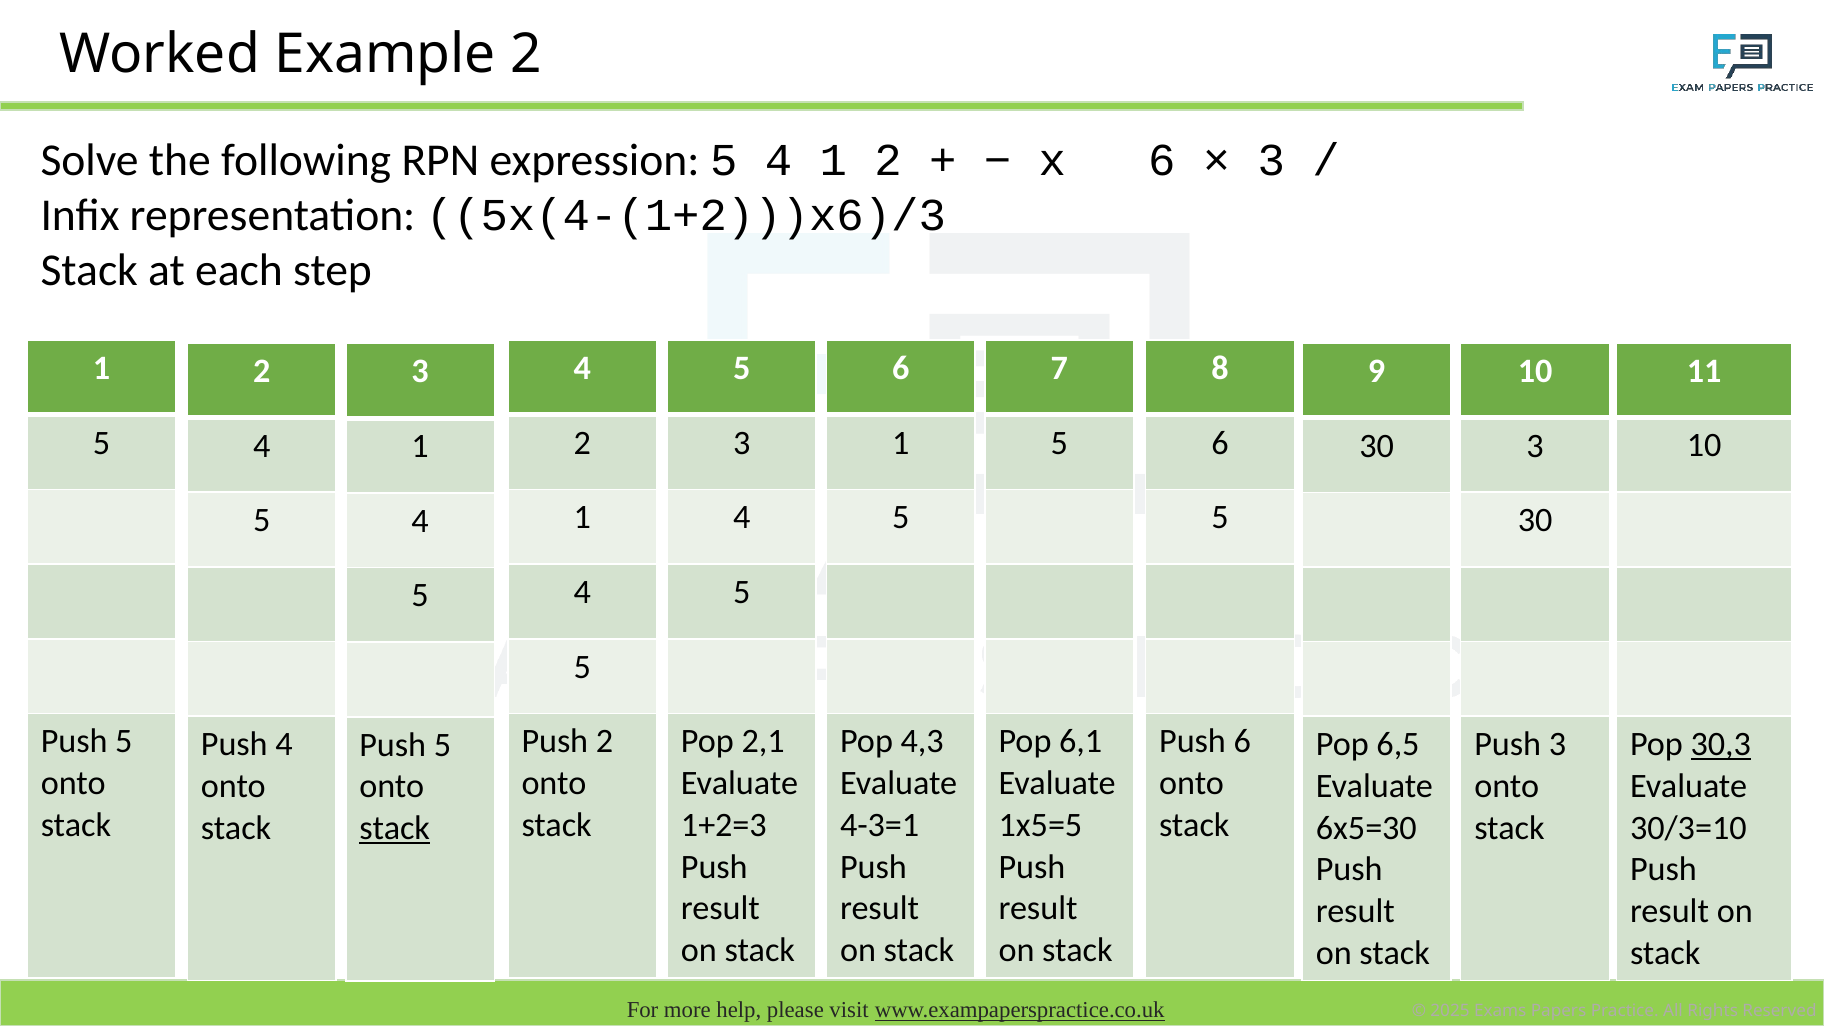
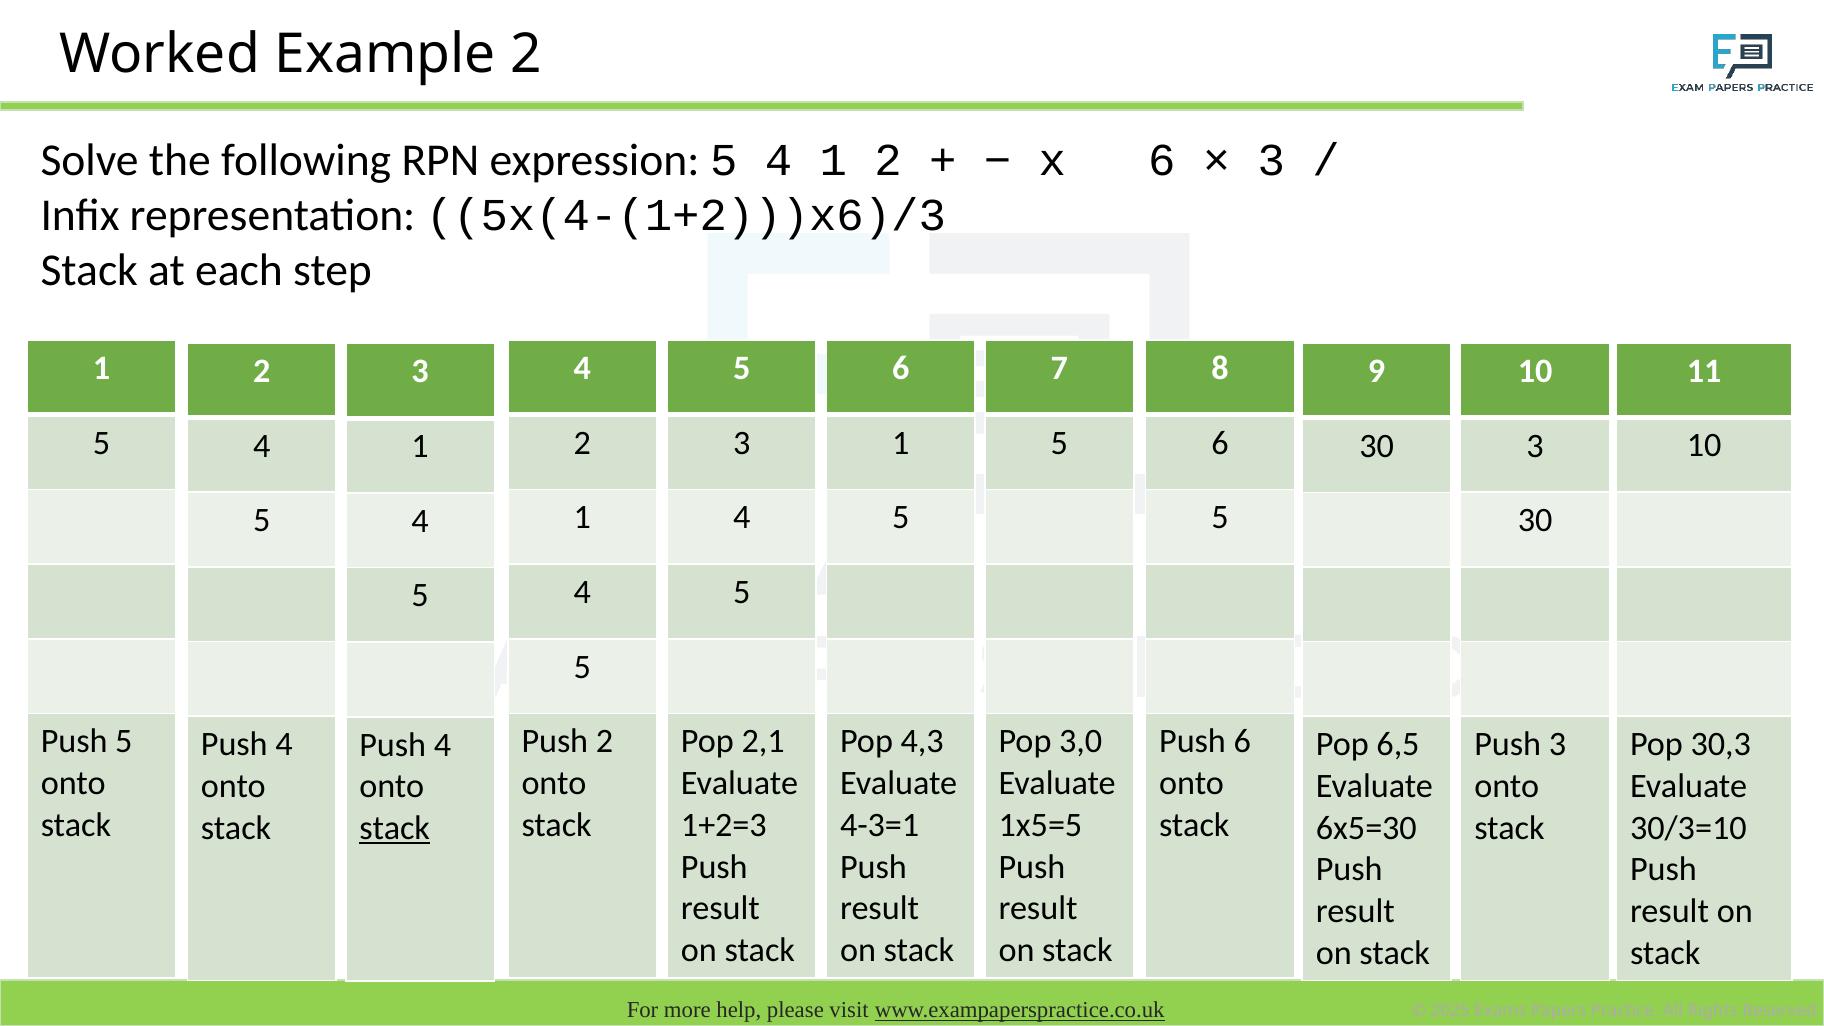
6,1: 6,1 -> 3,0
30,3 underline: present -> none
5 at (442, 745): 5 -> 4
